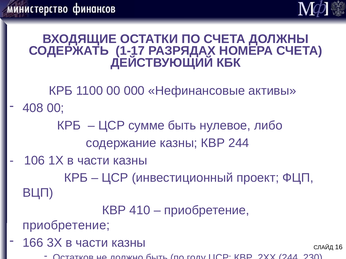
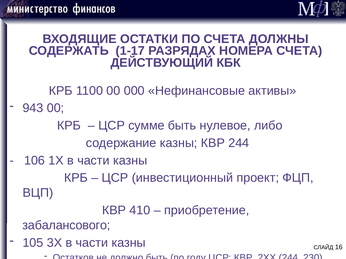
408: 408 -> 943
приобретение at (66, 226): приобретение -> забалансового
166: 166 -> 105
